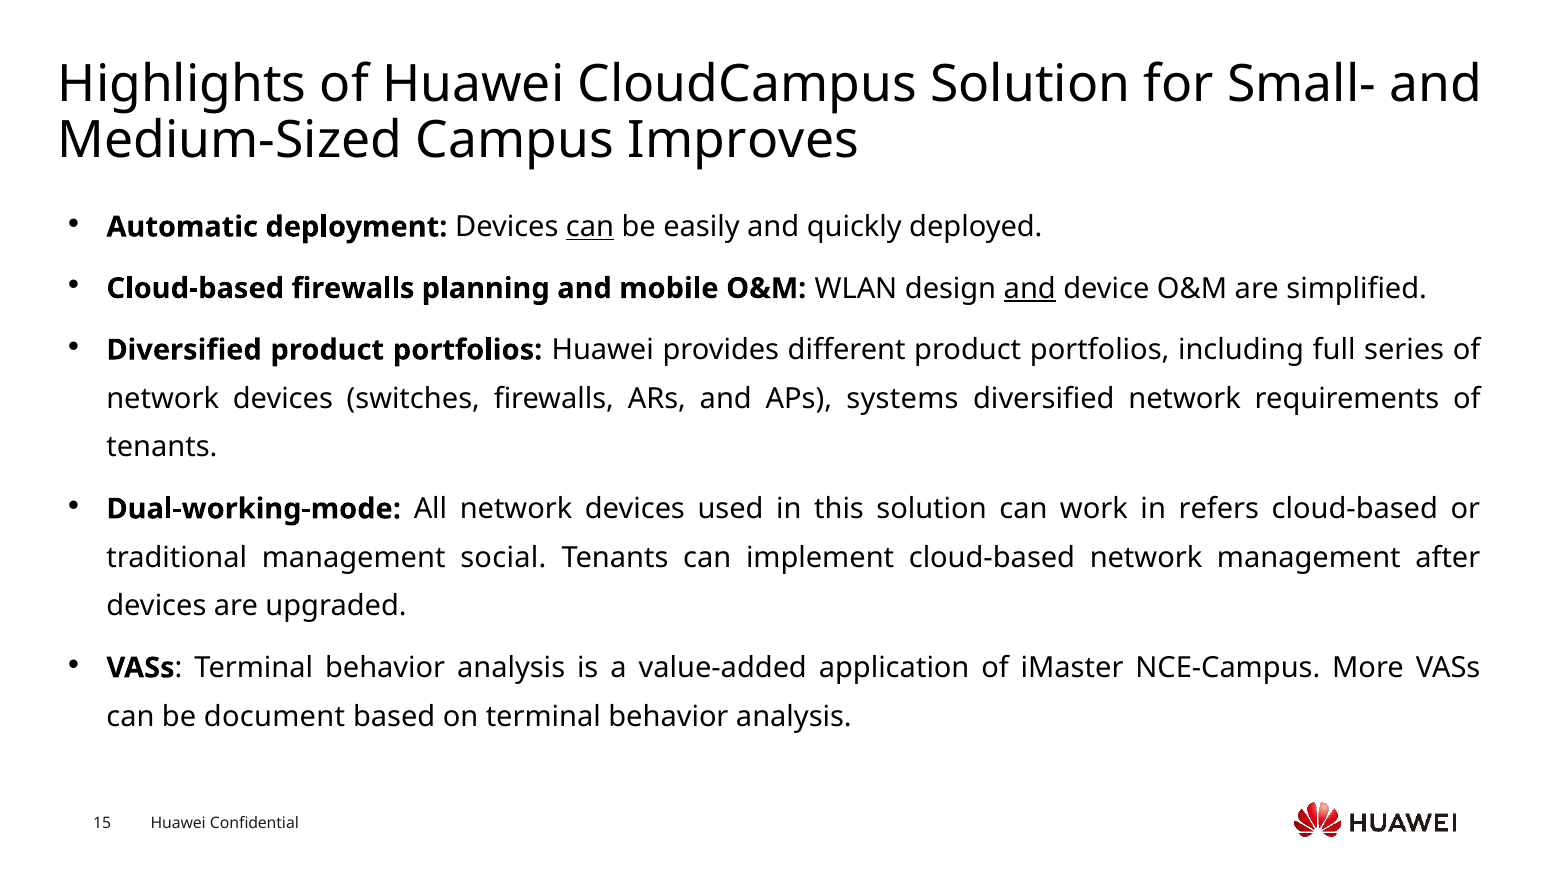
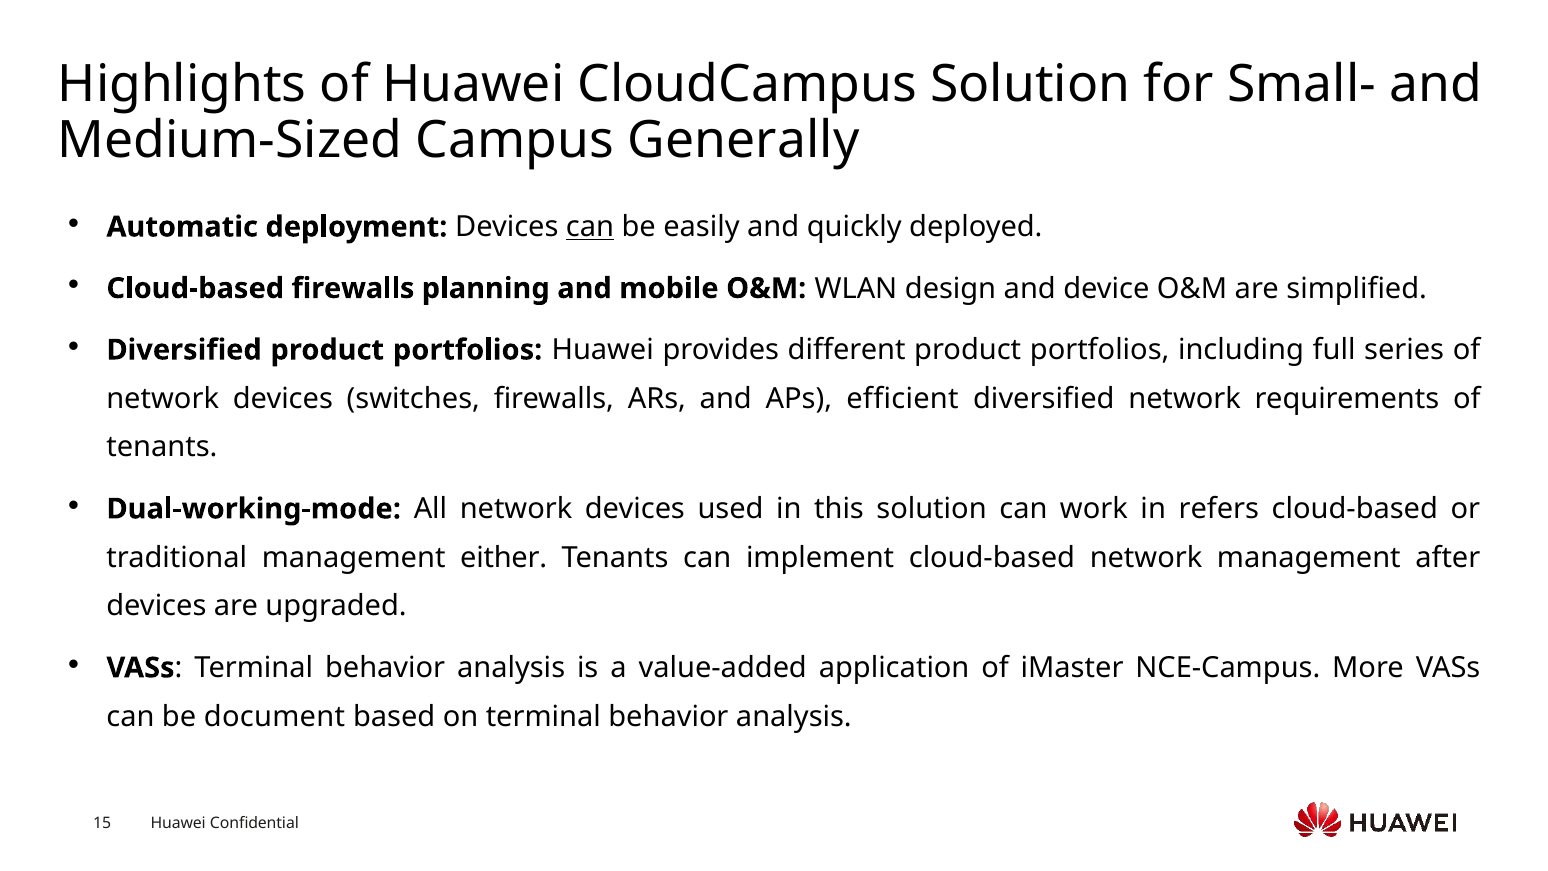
Improves: Improves -> Generally
and at (1030, 288) underline: present -> none
systems: systems -> efficient
social: social -> either
